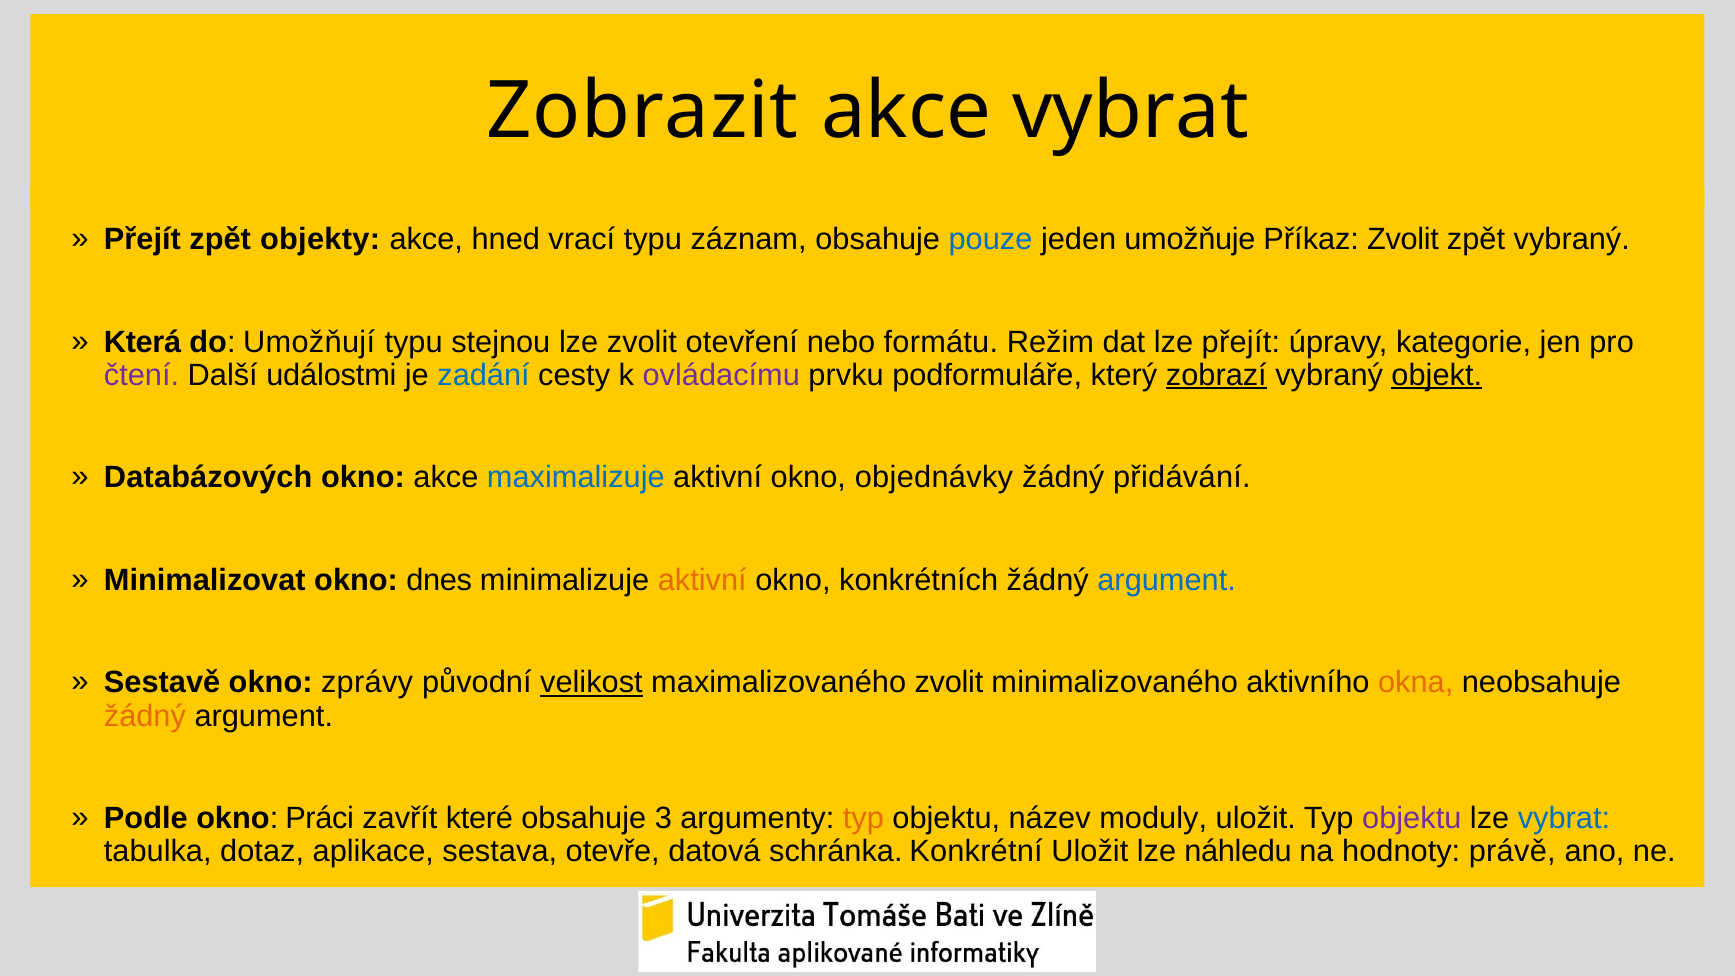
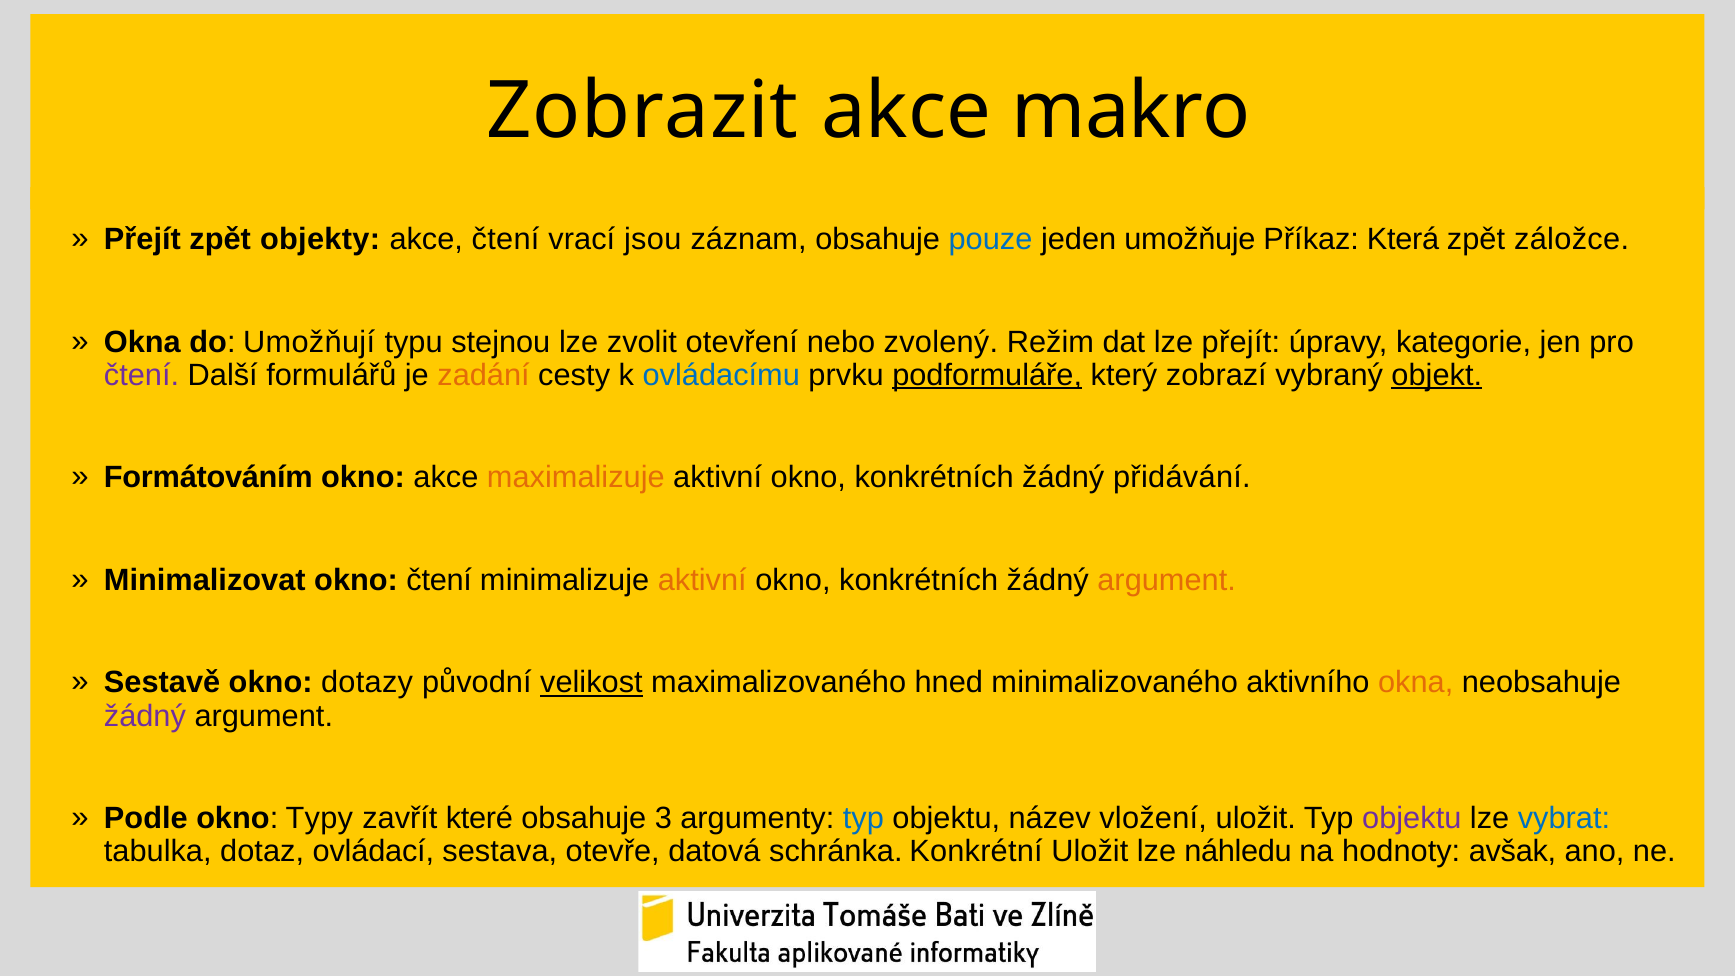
akce vybrat: vybrat -> makro
akce hned: hned -> čtení
vrací typu: typu -> jsou
Příkaz Zvolit: Zvolit -> Která
zpět vybraný: vybraný -> záložce
Která at (143, 342): Která -> Okna
formátu: formátu -> zvolený
událostmi: událostmi -> formulářů
zadání colour: blue -> orange
ovládacímu colour: purple -> blue
podformuláře underline: none -> present
zobrazí underline: present -> none
Databázových: Databázových -> Formátováním
maximalizuje colour: blue -> orange
objednávky at (934, 478): objednávky -> konkrétních
okno dnes: dnes -> čtení
argument at (1167, 580) colour: blue -> orange
zprávy: zprávy -> dotazy
maximalizovaného zvolit: zvolit -> hned
žádný at (145, 716) colour: orange -> purple
Práci: Práci -> Typy
typ at (863, 818) colour: orange -> blue
moduly: moduly -> vložení
aplikace: aplikace -> ovládací
právě: právě -> avšak
